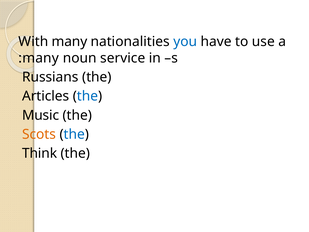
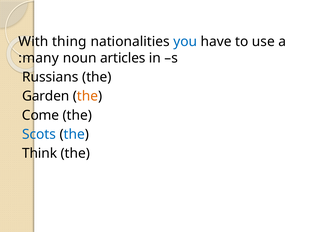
With many: many -> thing
service: service -> articles
Articles: Articles -> Garden
the at (88, 96) colour: blue -> orange
Music: Music -> Come
Scots colour: orange -> blue
